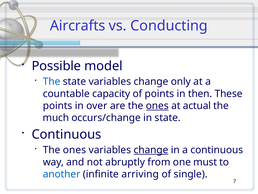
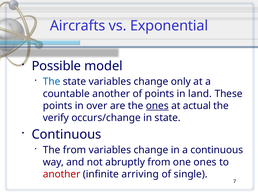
Conducting: Conducting -> Exponential
countable capacity: capacity -> another
then: then -> land
much: much -> verify
ones at (74, 150): ones -> from
change at (151, 150) underline: present -> none
one must: must -> ones
another at (62, 174) colour: blue -> red
